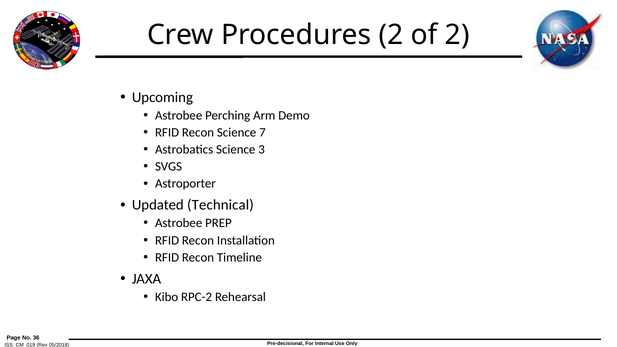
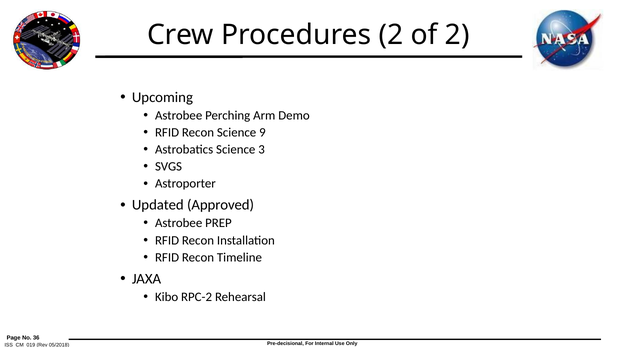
7: 7 -> 9
Technical: Technical -> Approved
